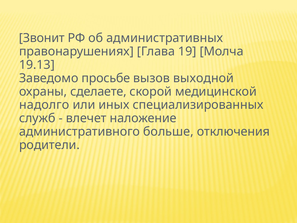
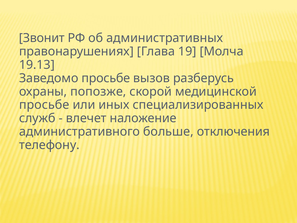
выходной: выходной -> разберусь
сделаете: сделаете -> попозже
надолго at (44, 105): надолго -> просьбе
родители: родители -> телефону
